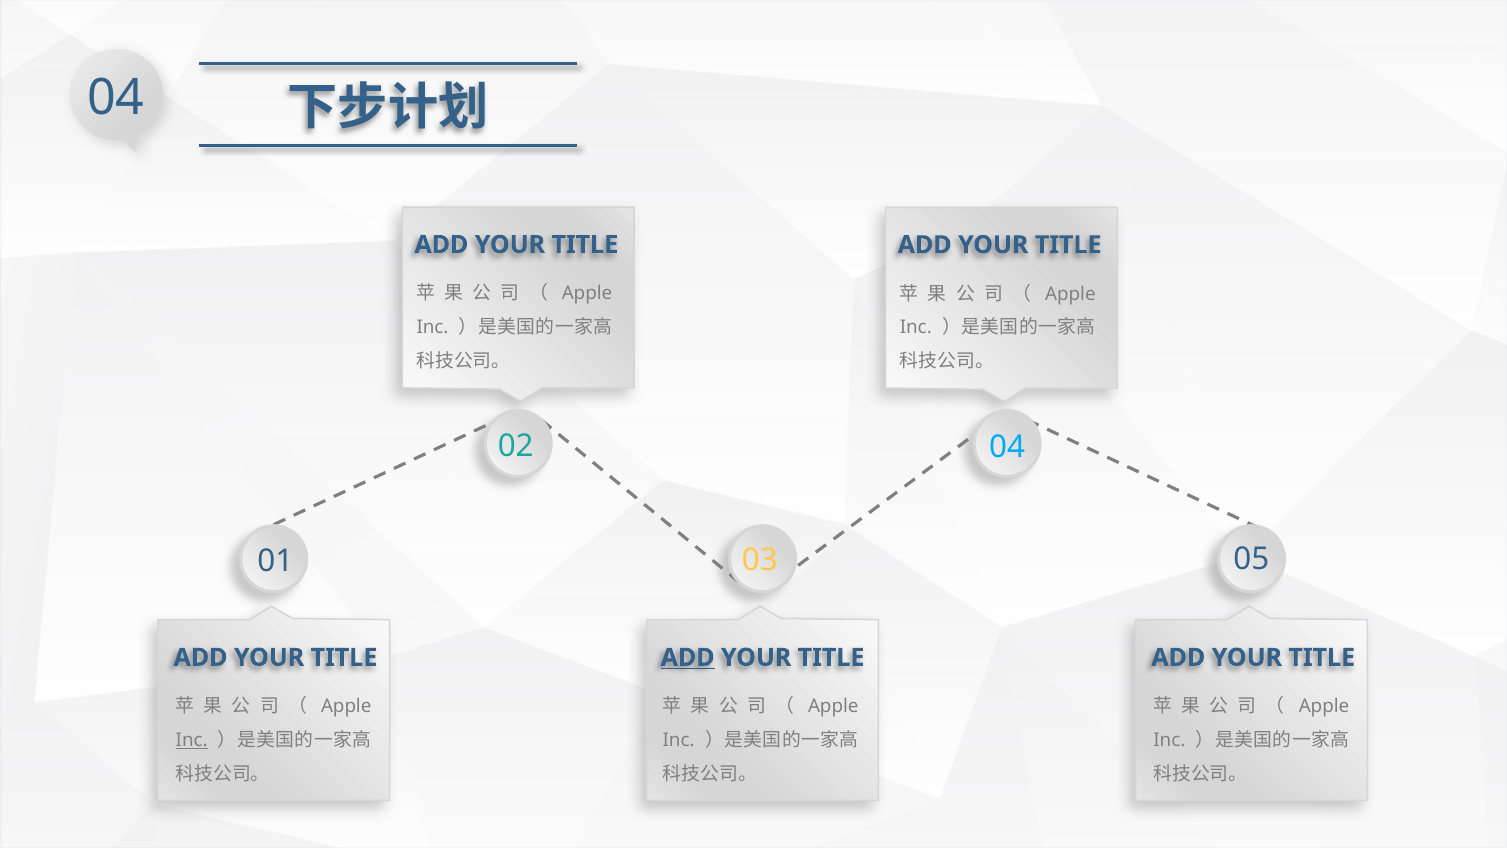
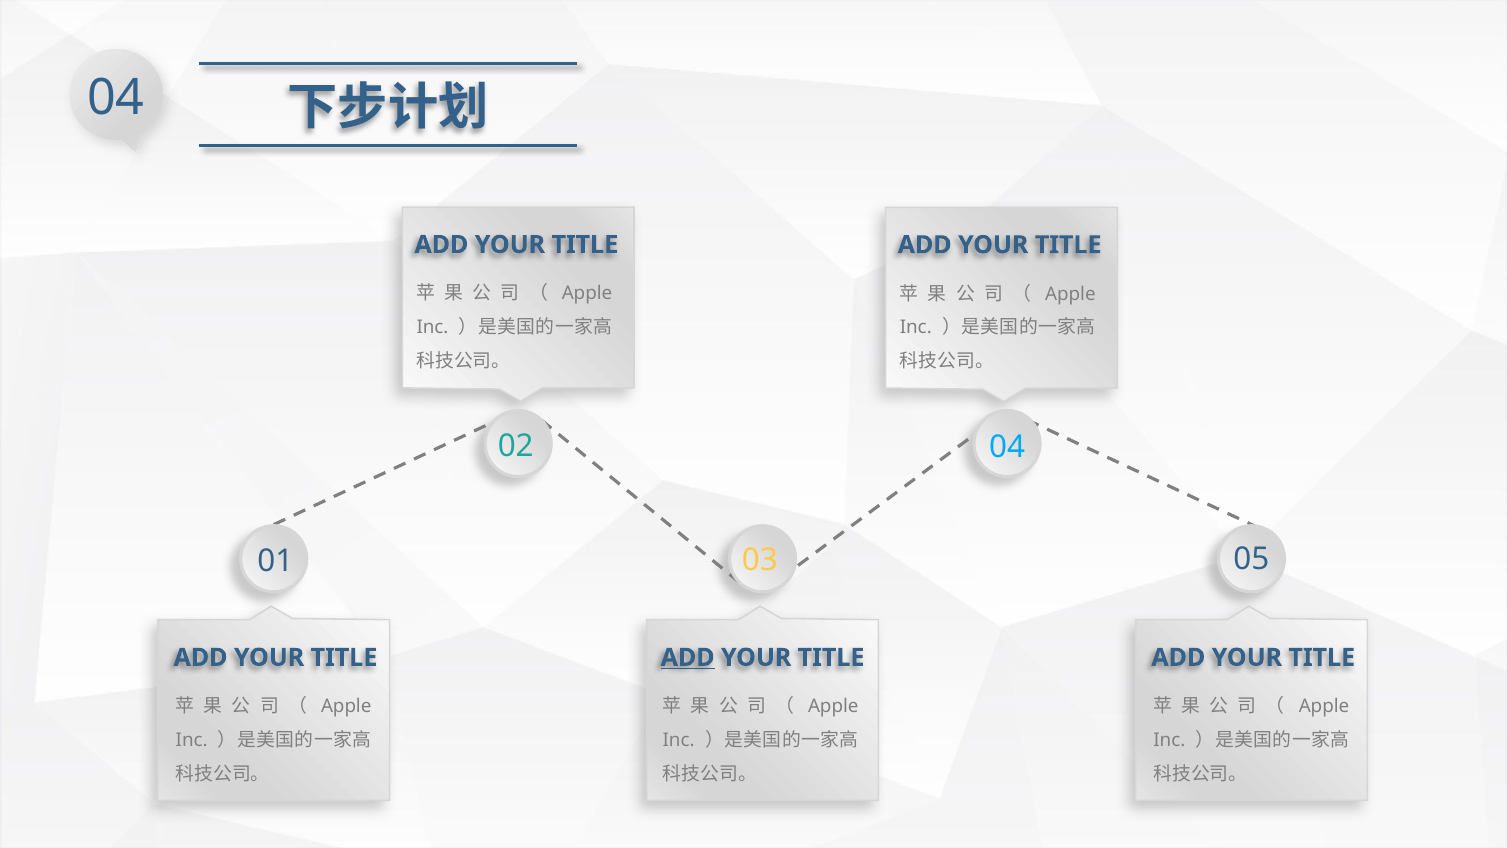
Inc at (192, 740) underline: present -> none
